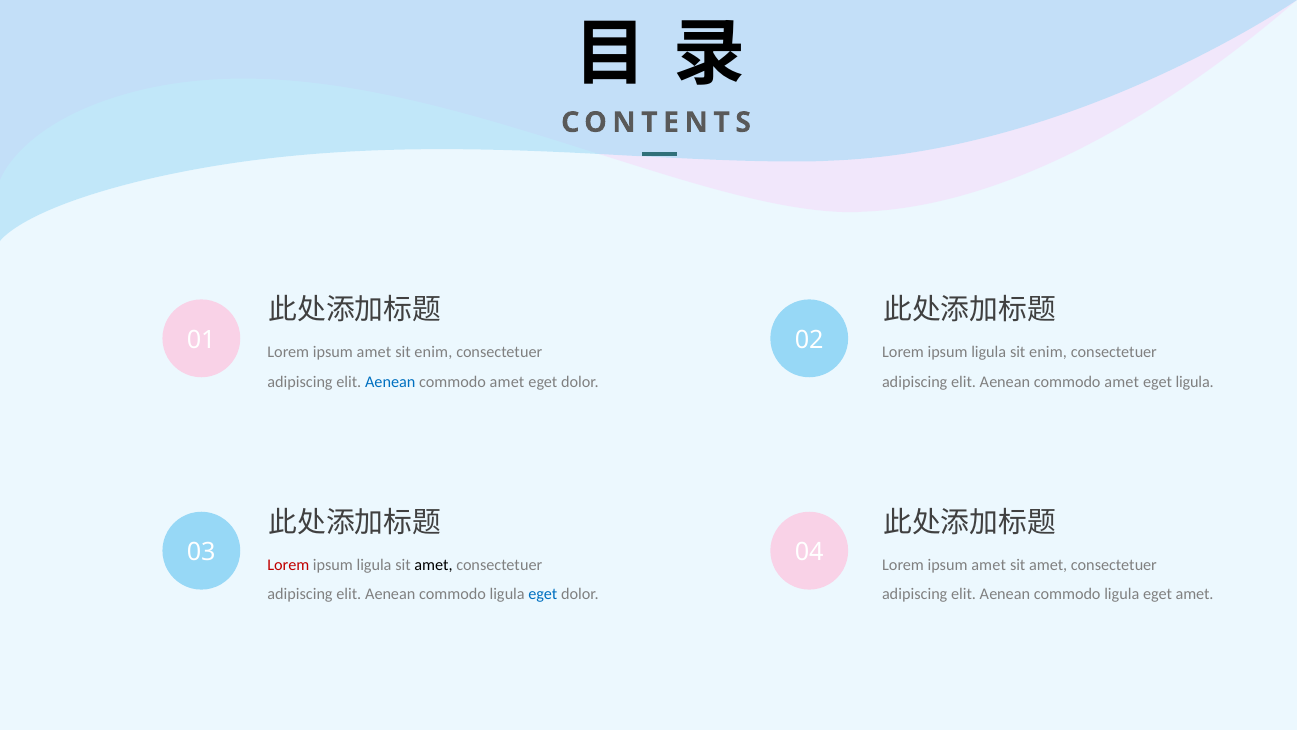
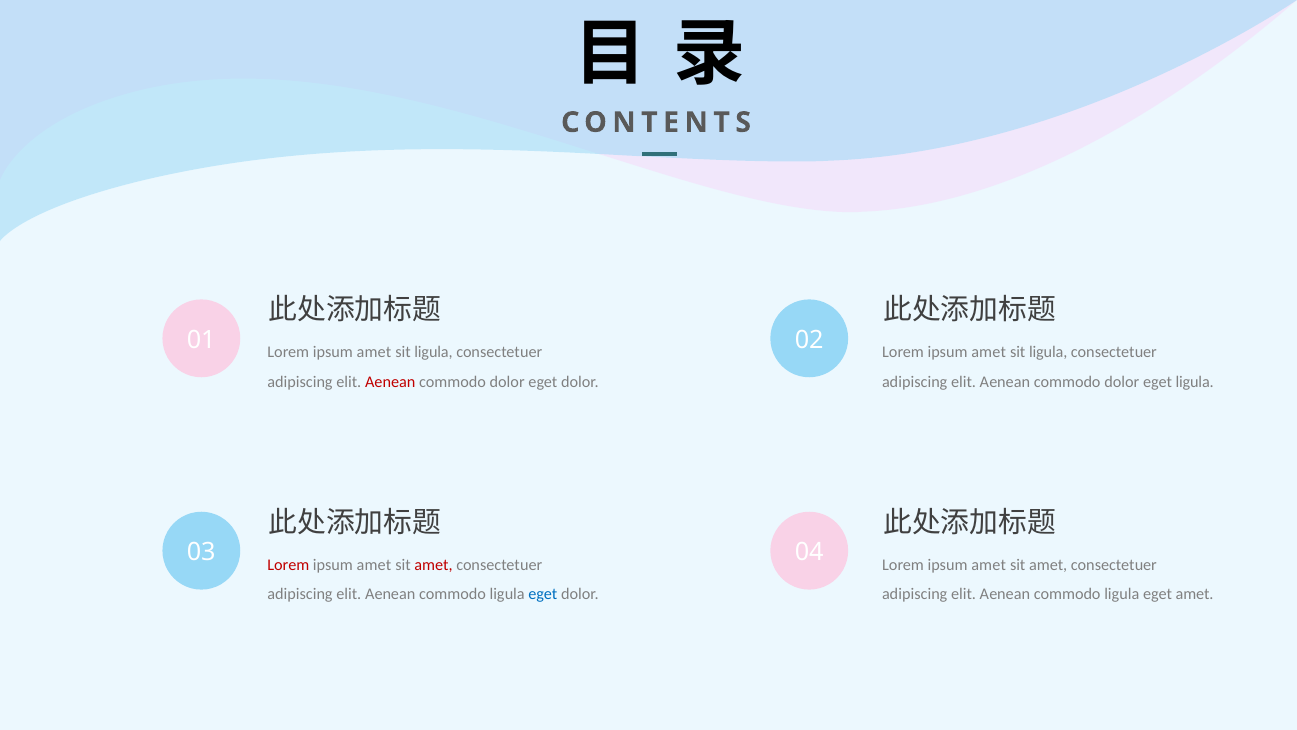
enim at (433, 352): enim -> ligula
ligula at (989, 352): ligula -> amet
enim at (1048, 352): enim -> ligula
Aenean at (390, 381) colour: blue -> red
amet at (507, 381): amet -> dolor
amet at (1122, 381): amet -> dolor
ligula at (374, 564): ligula -> amet
amet at (433, 564) colour: black -> red
